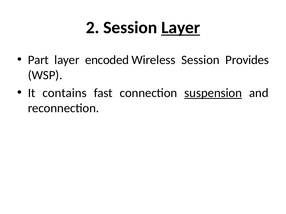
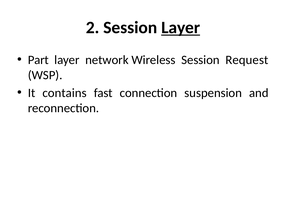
encoded: encoded -> network
Provides: Provides -> Request
suspension underline: present -> none
